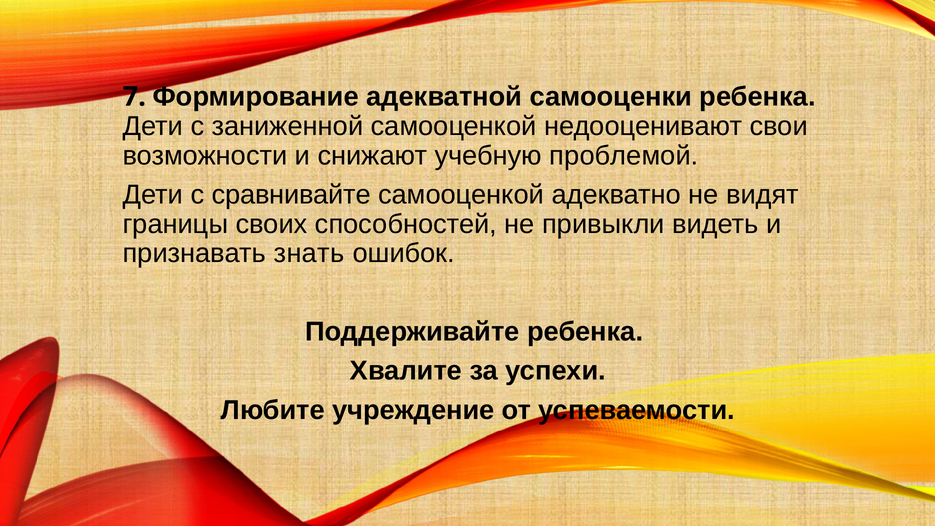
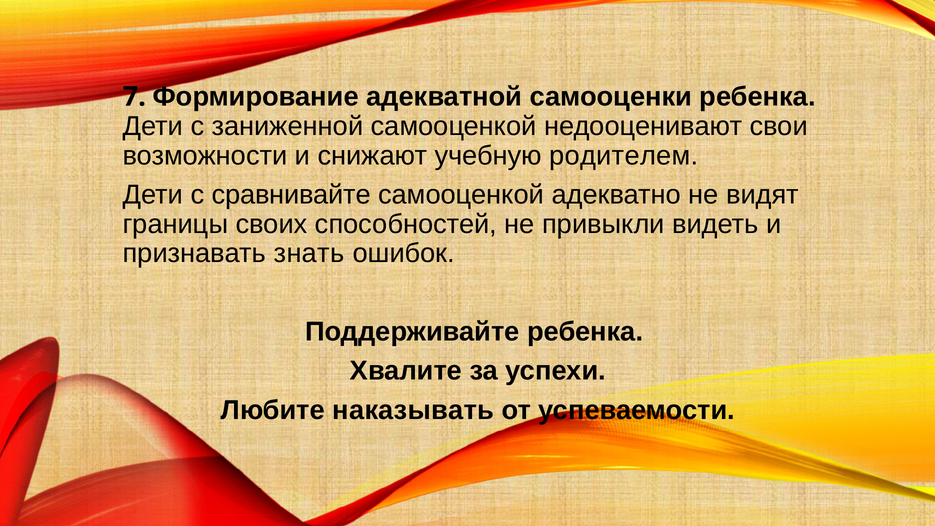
проблемой: проблемой -> родителем
учреждение: учреждение -> наказывать
